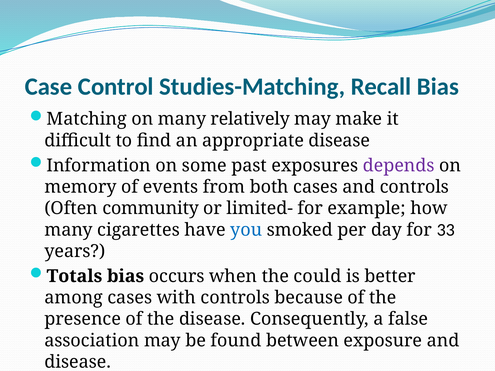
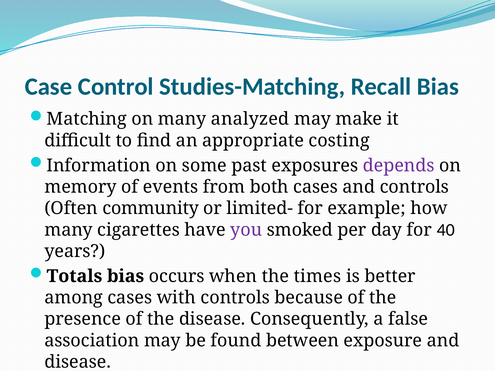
relatively: relatively -> analyzed
appropriate disease: disease -> costing
you colour: blue -> purple
33: 33 -> 40
could: could -> times
